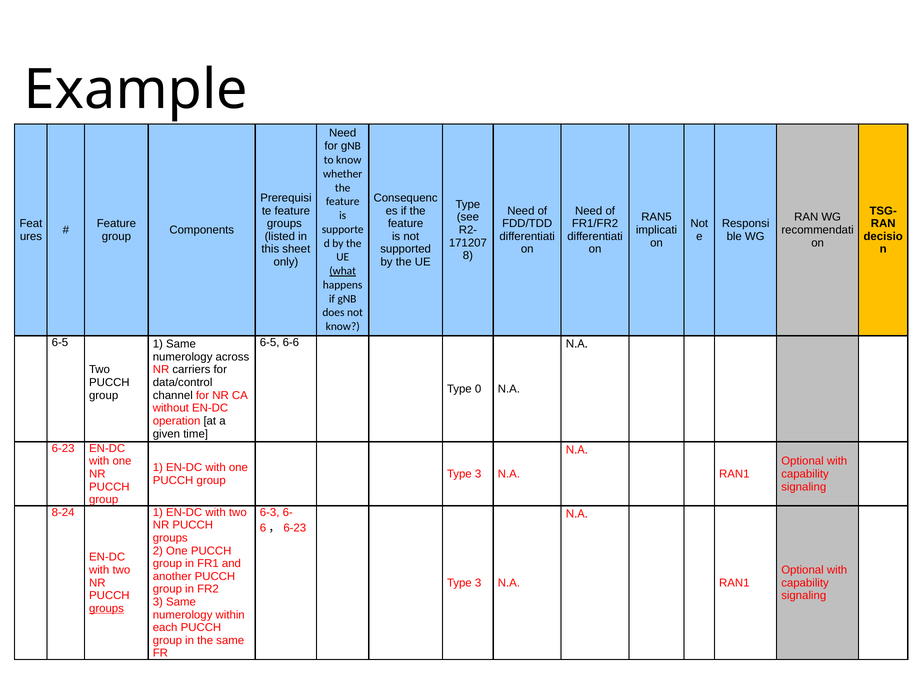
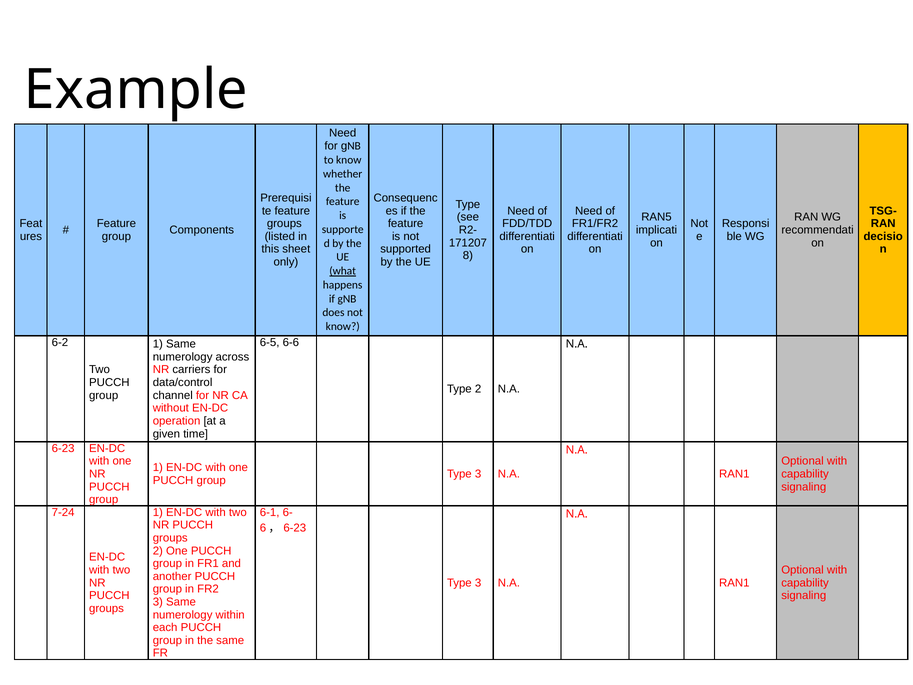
6-5 at (60, 342): 6-5 -> 6-2
Type 0: 0 -> 2
8-24: 8-24 -> 7-24
6-3: 6-3 -> 6-1
groups at (106, 608) underline: present -> none
